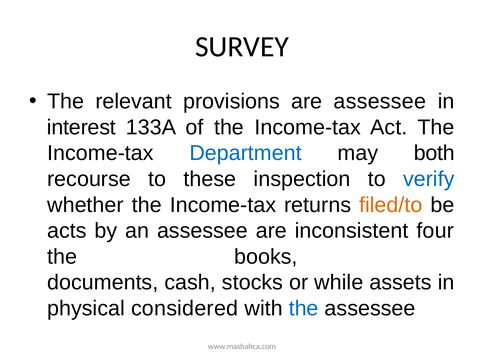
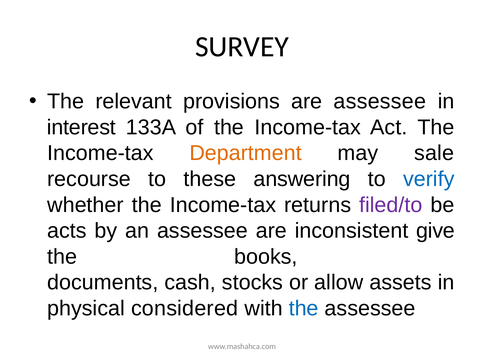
Department colour: blue -> orange
both: both -> sale
inspection: inspection -> answering
filed/to colour: orange -> purple
four: four -> give
while: while -> allow
